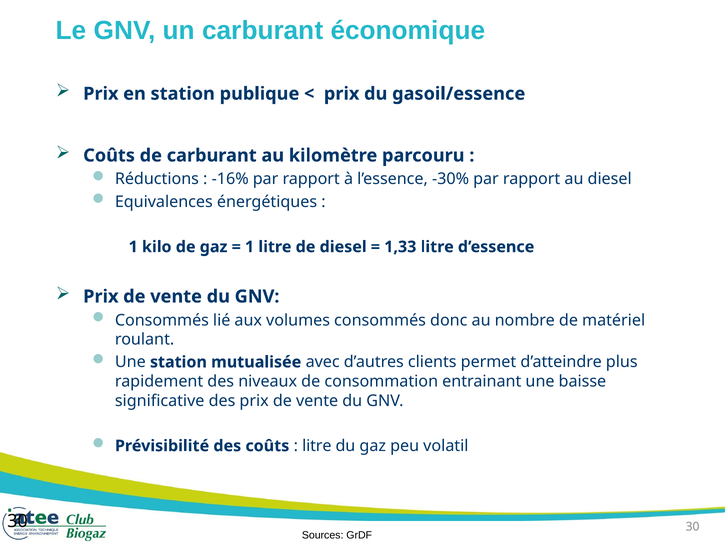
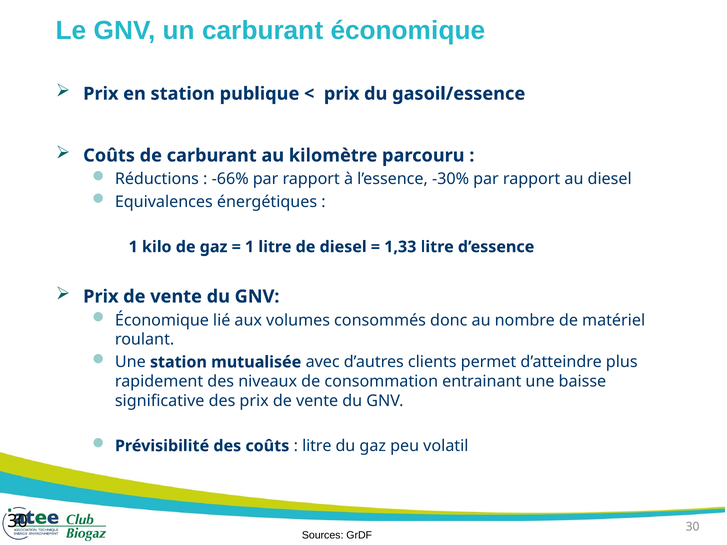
-16%: -16% -> -66%
Consommés at (162, 320): Consommés -> Économique
